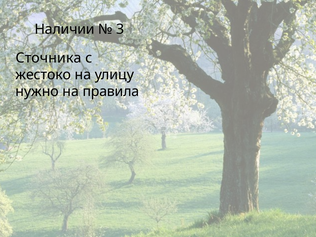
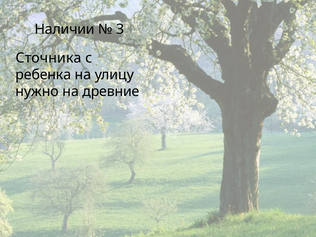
жестоко: жестоко -> ребенка
правила: правила -> древние
